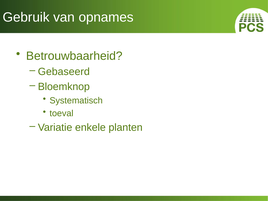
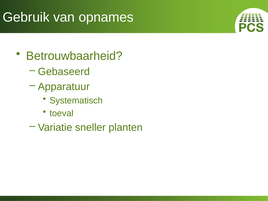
Bloemknop: Bloemknop -> Apparatuur
enkele: enkele -> sneller
